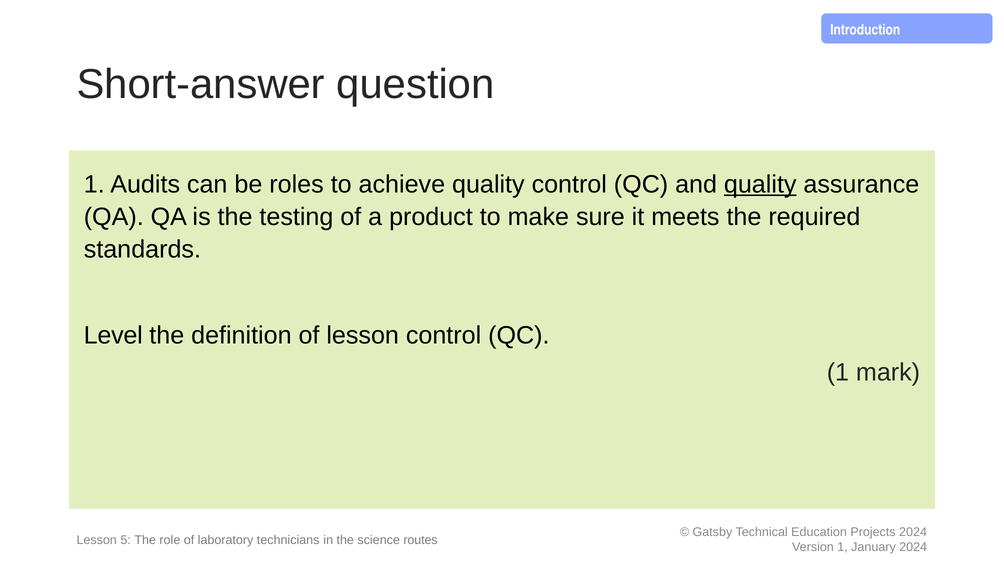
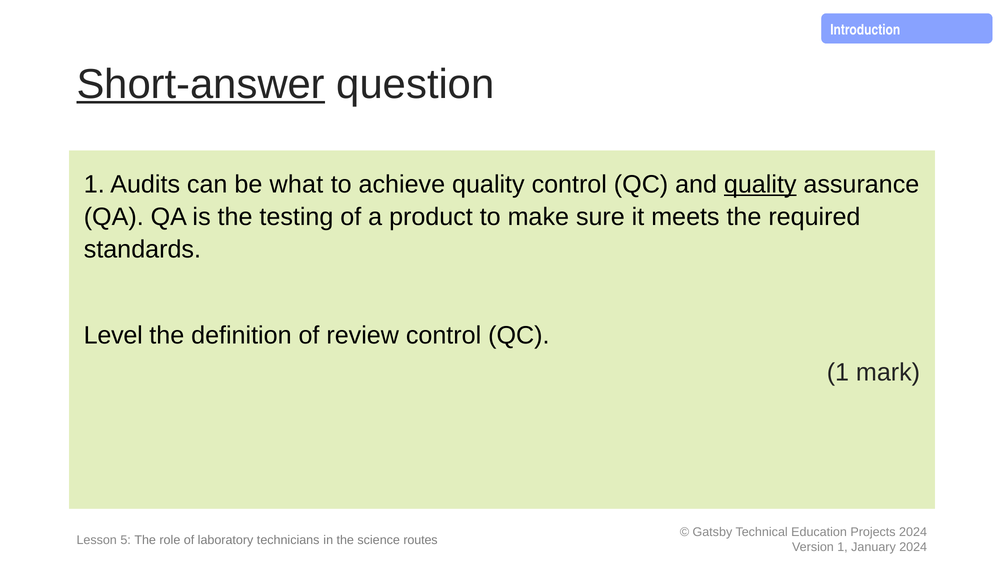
Short-answer underline: none -> present
roles: roles -> what
of lesson: lesson -> review
